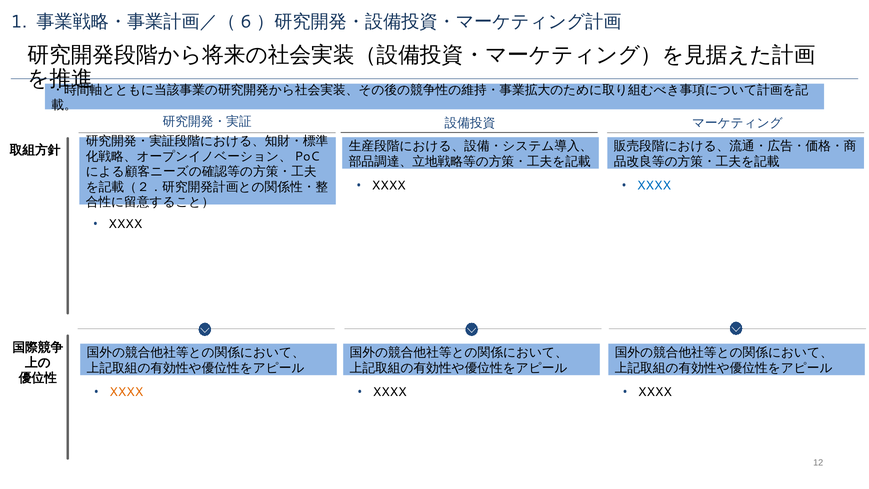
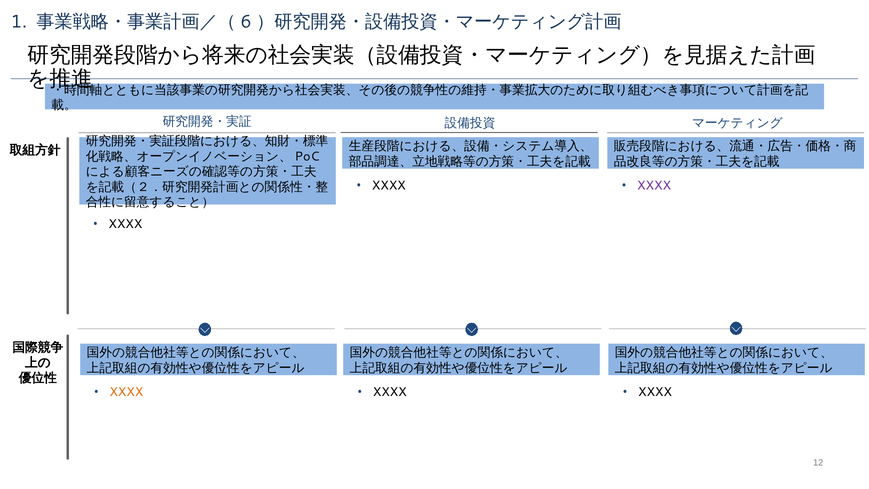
XXXX at (654, 186) colour: blue -> purple
